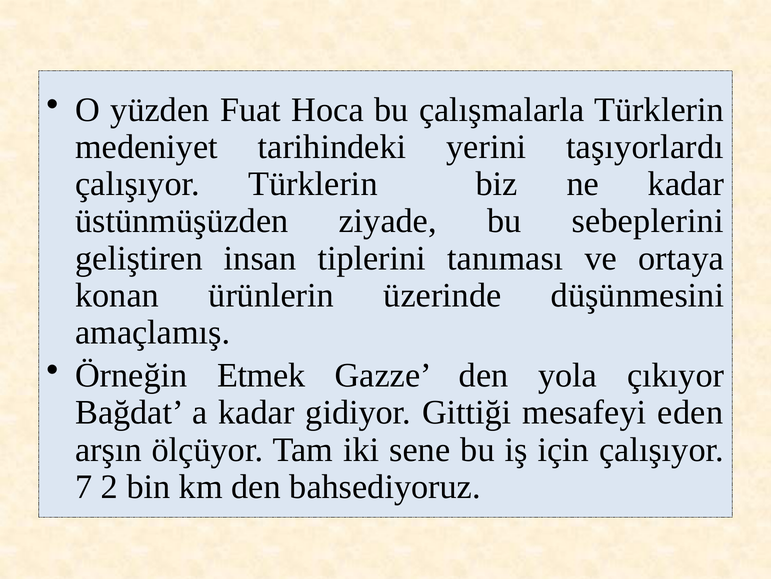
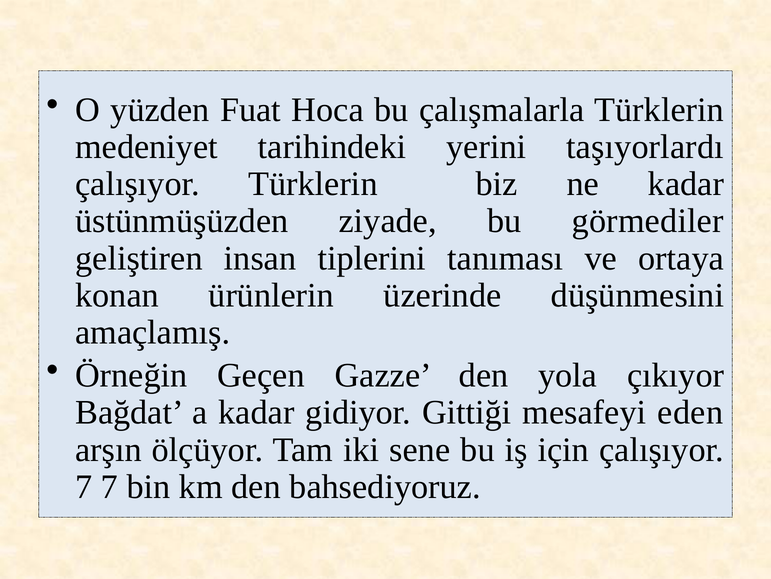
sebeplerini: sebeplerini -> görmediler
Etmek: Etmek -> Geçen
7 2: 2 -> 7
